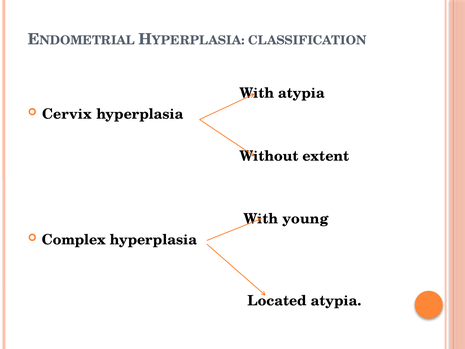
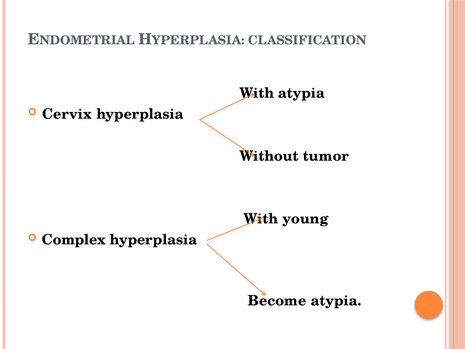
extent: extent -> tumor
Located: Located -> Become
